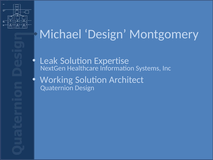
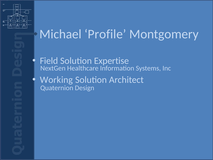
Michael Design: Design -> Profile
Leak: Leak -> Field
